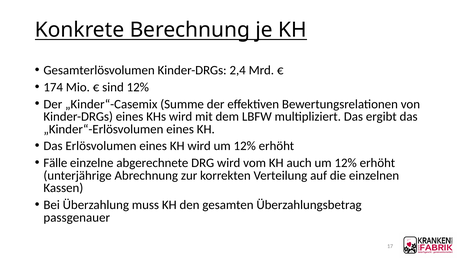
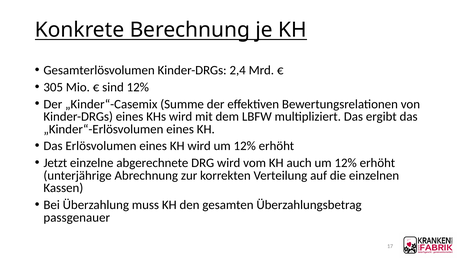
174: 174 -> 305
Fälle: Fälle -> Jetzt
